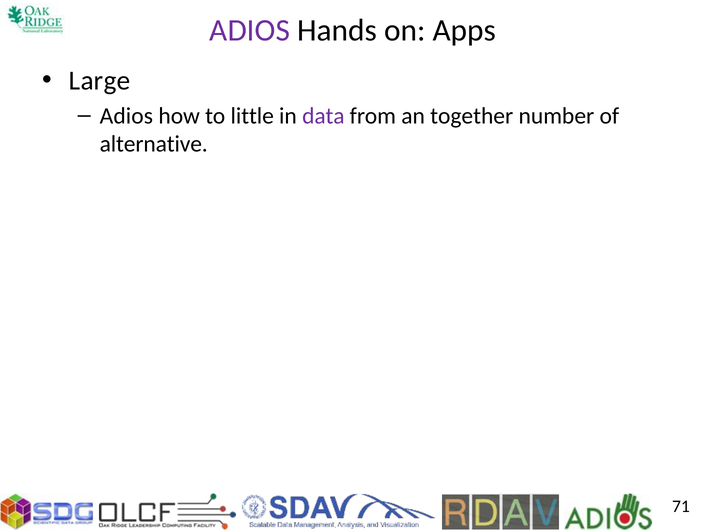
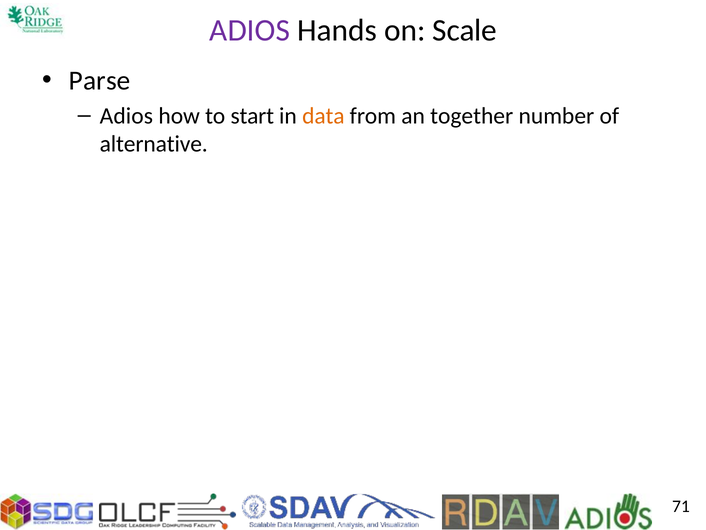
Apps: Apps -> Scale
Large: Large -> Parse
little: little -> start
data colour: purple -> orange
